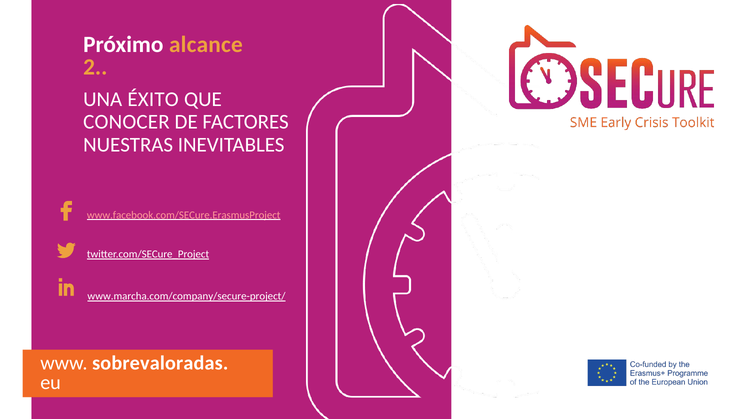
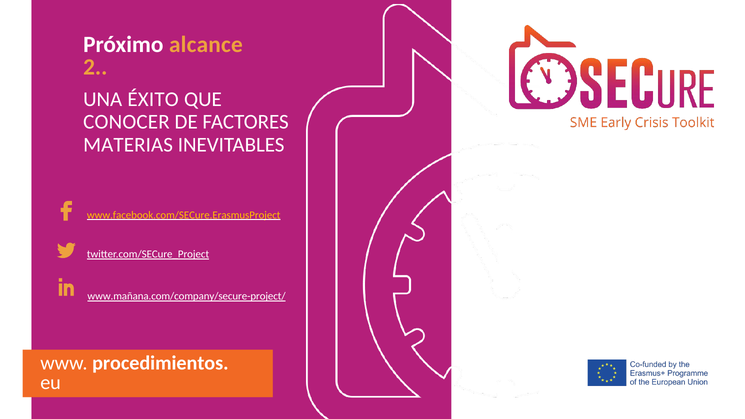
NUESTRAS: NUESTRAS -> MATERIAS
www.facebook.com/SECure.ErasmusProject colour: pink -> yellow
www.marcha.com/company/secure-project/: www.marcha.com/company/secure-project/ -> www.mañana.com/company/secure-project/
sobrevaloradas: sobrevaloradas -> procedimientos
